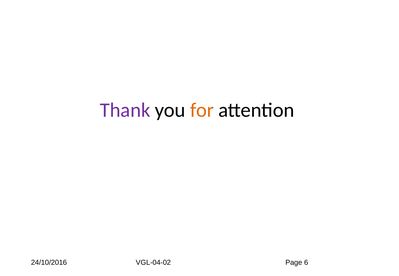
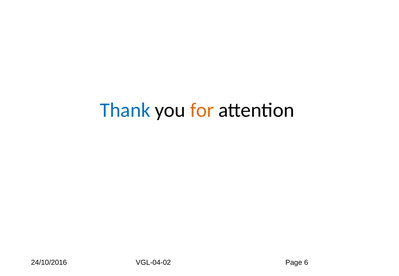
Thank colour: purple -> blue
